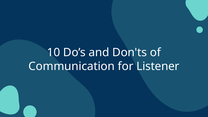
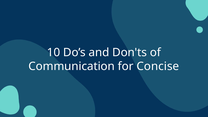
Listener: Listener -> Concise
